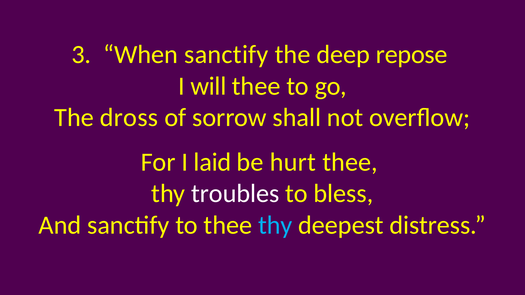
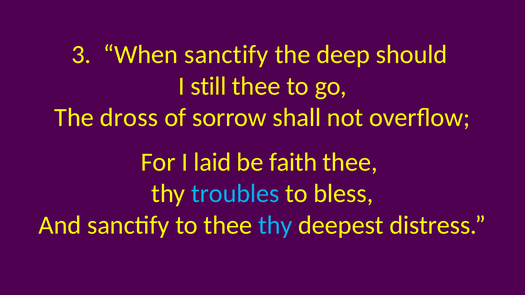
repose: repose -> should
will: will -> still
hurt: hurt -> faith
troubles colour: white -> light blue
